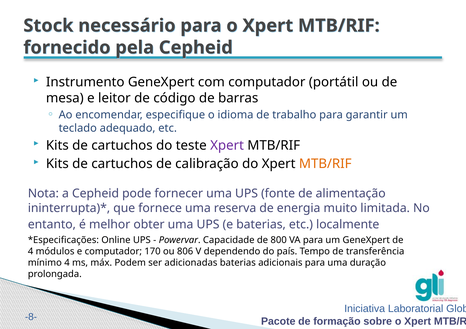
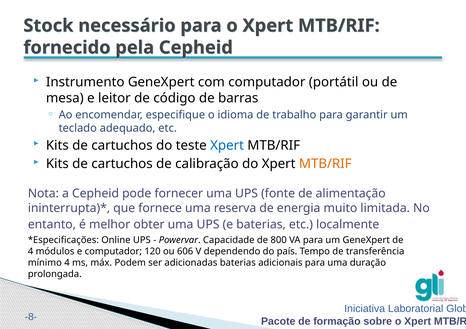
Xpert at (227, 145) colour: purple -> blue
170: 170 -> 120
806: 806 -> 606
